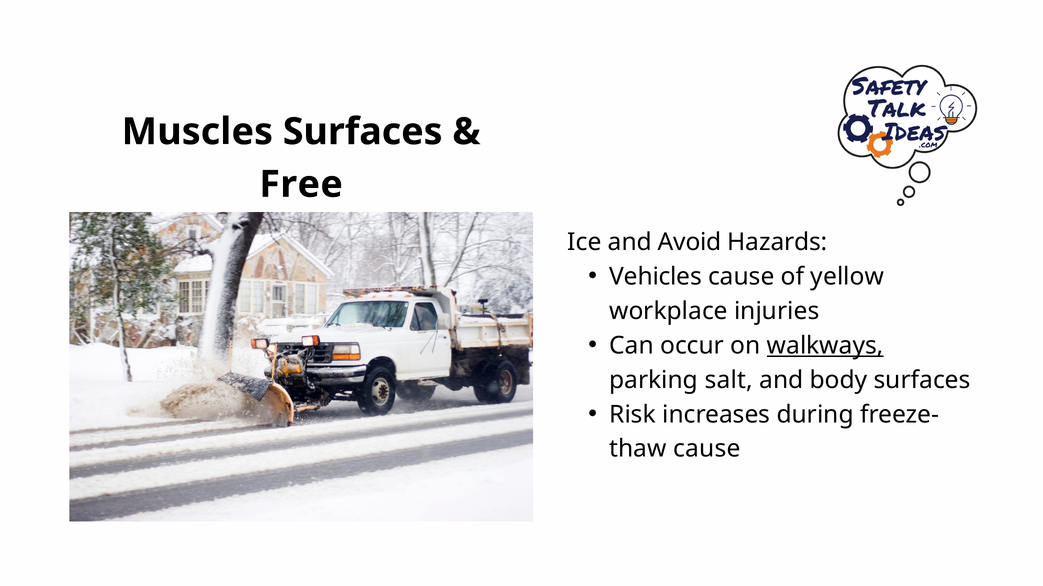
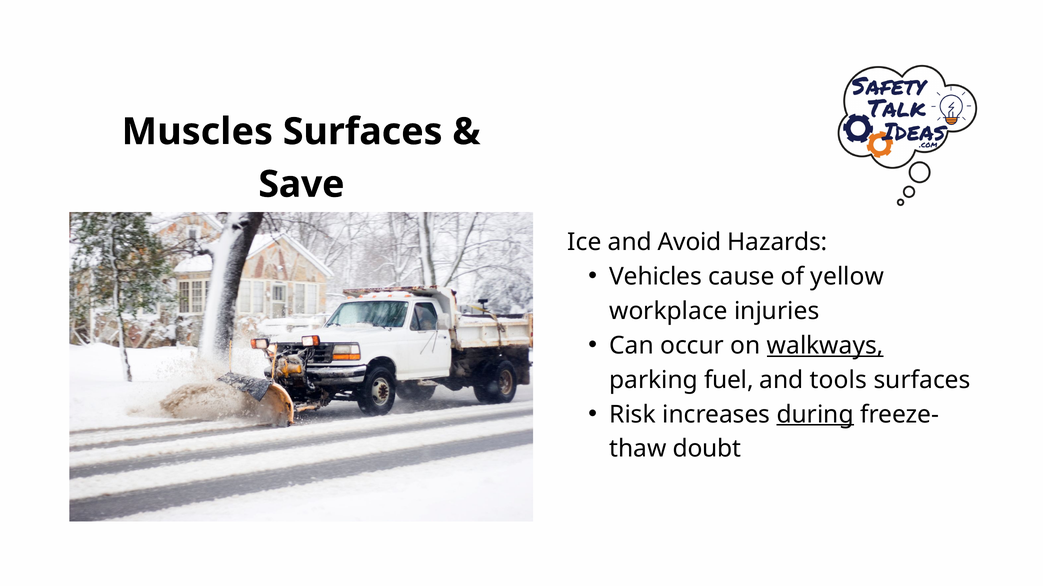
Free: Free -> Save
salt: salt -> fuel
body: body -> tools
during underline: none -> present
cause at (707, 449): cause -> doubt
